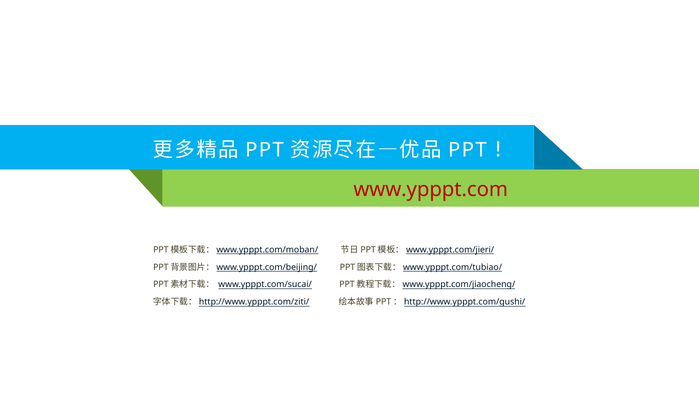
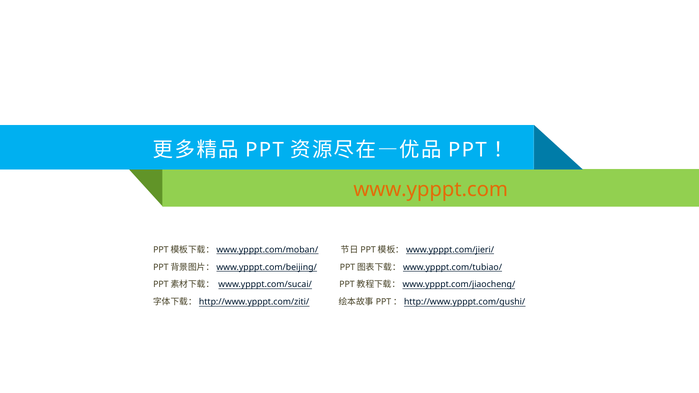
www.ypppt.com colour: red -> orange
